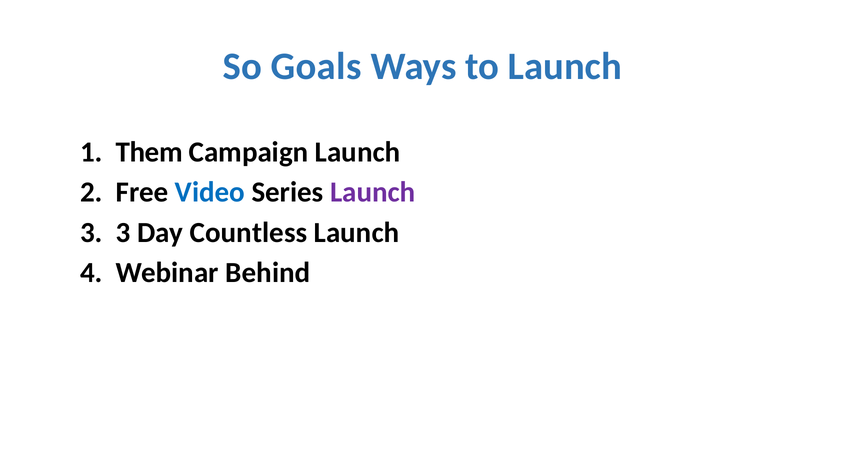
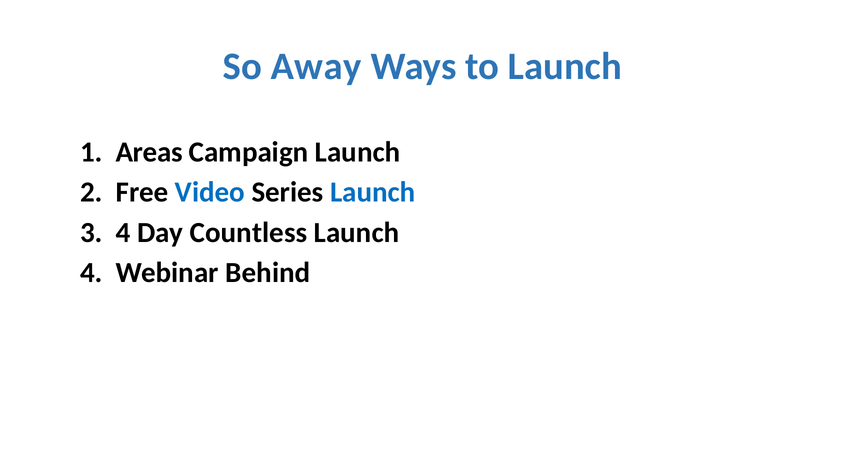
Goals: Goals -> Away
Them: Them -> Areas
Launch at (373, 192) colour: purple -> blue
3 at (123, 232): 3 -> 4
